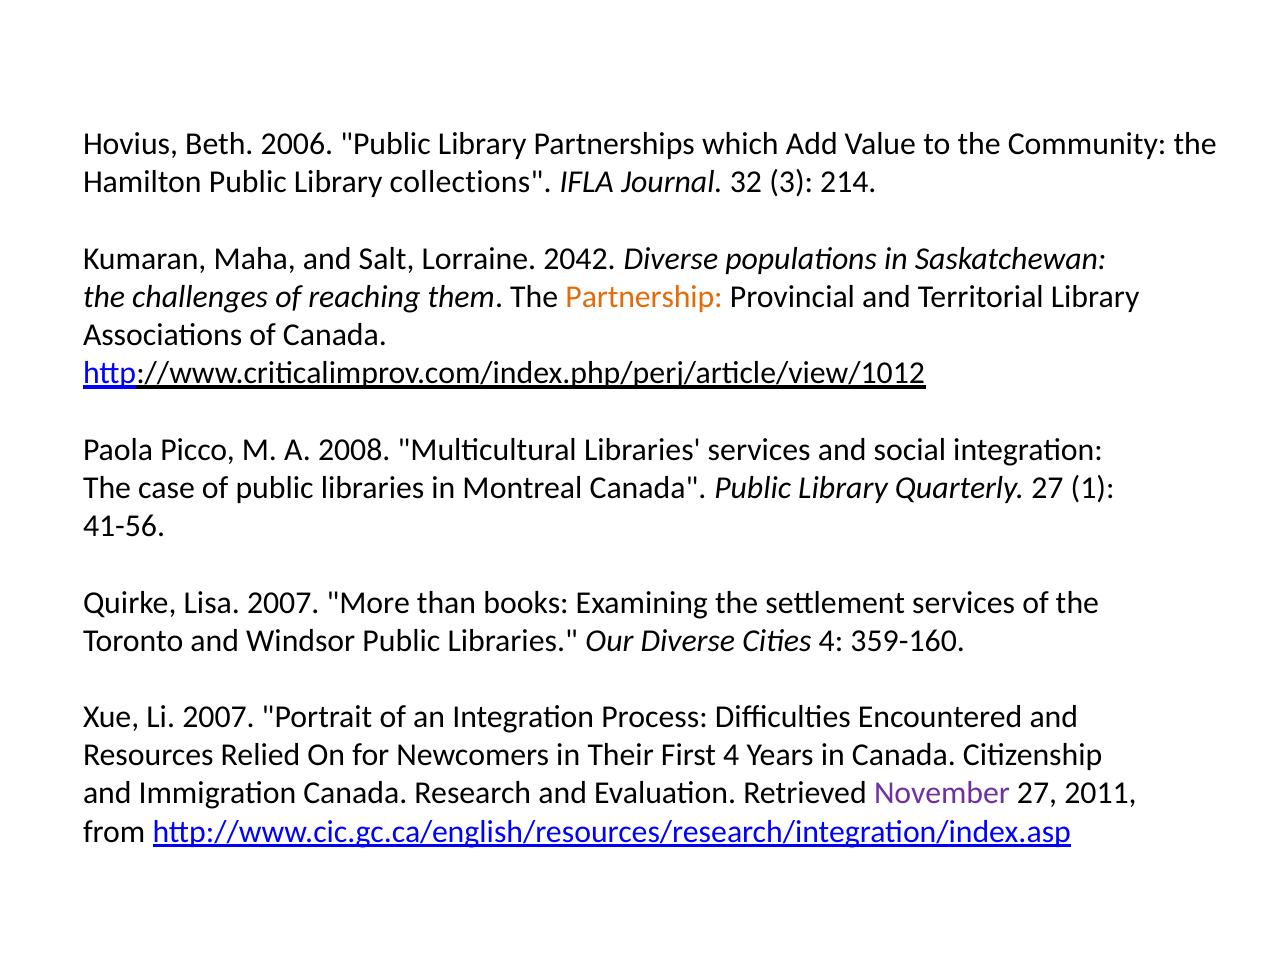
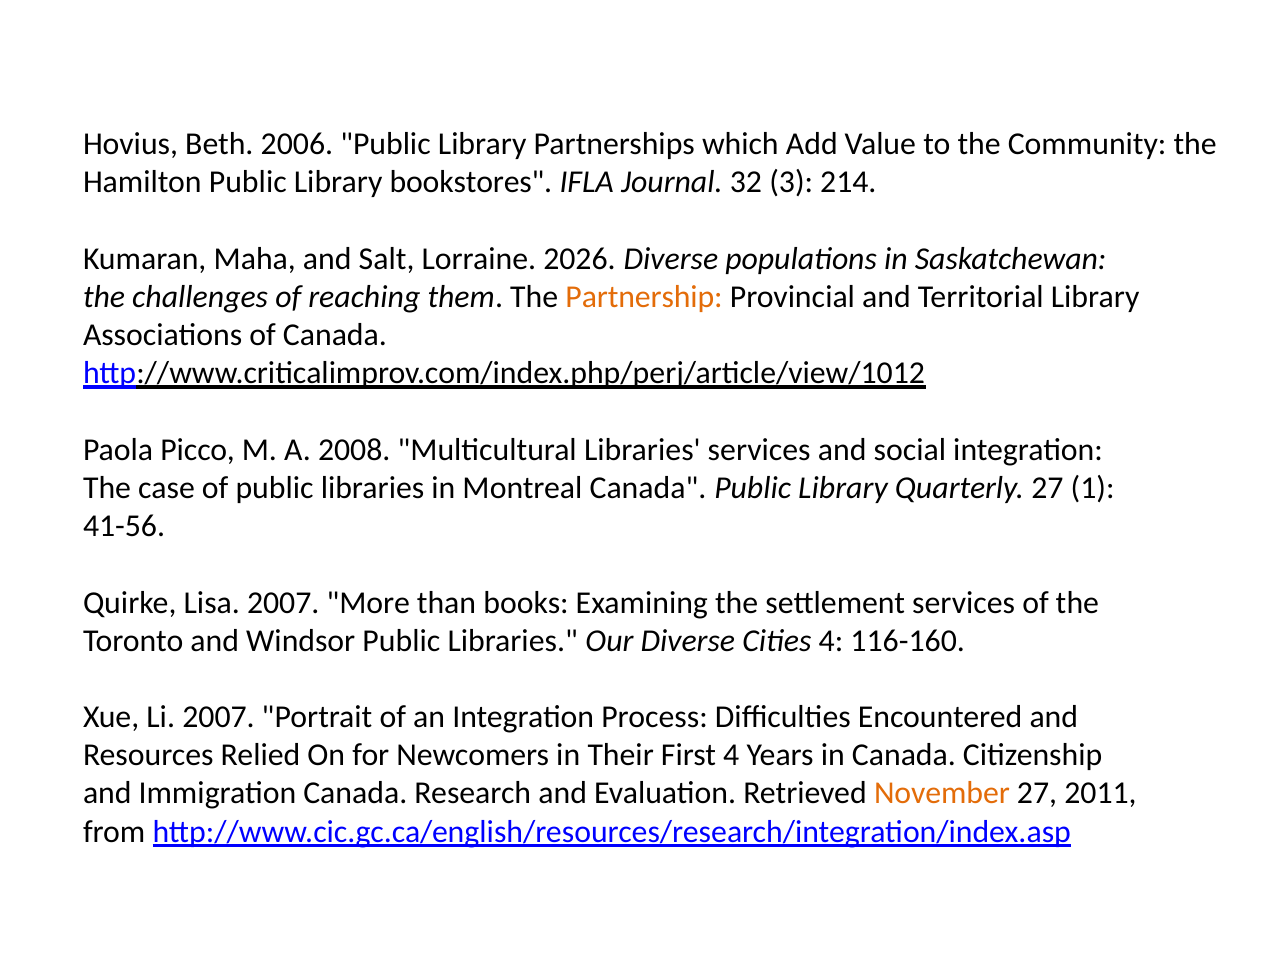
collections: collections -> bookstores
2042: 2042 -> 2026
359-160: 359-160 -> 116-160
November colour: purple -> orange
